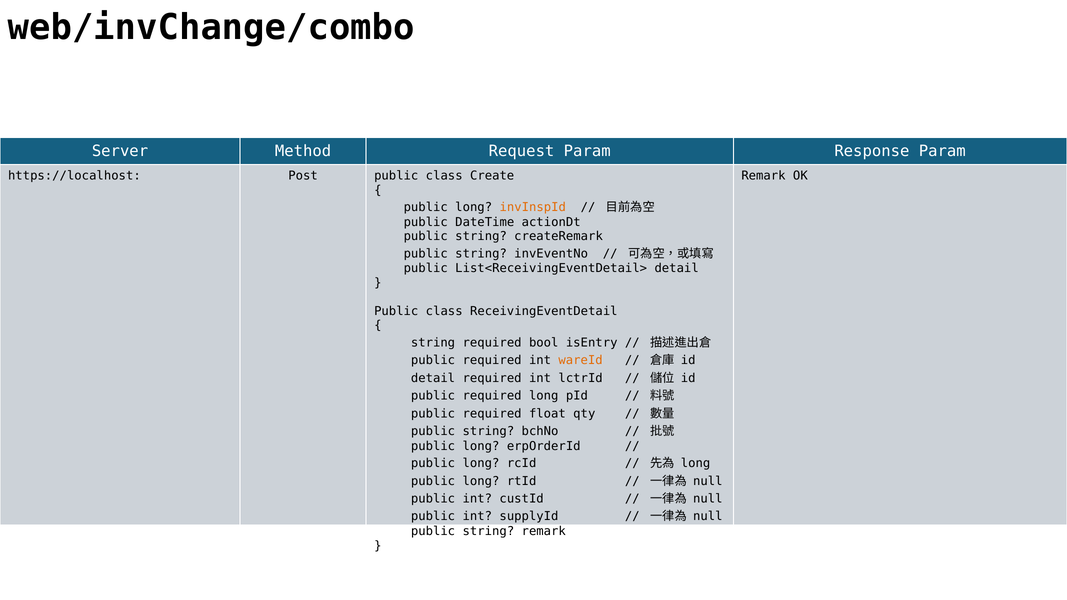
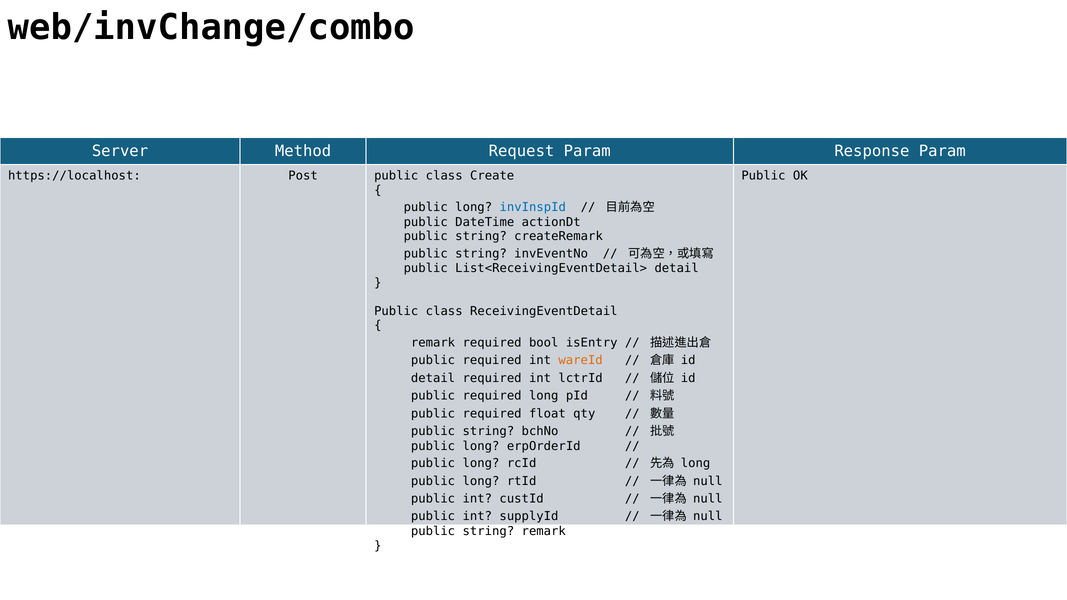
Remark at (763, 176): Remark -> Public
invInspId colour: orange -> blue
string at (433, 343): string -> remark
